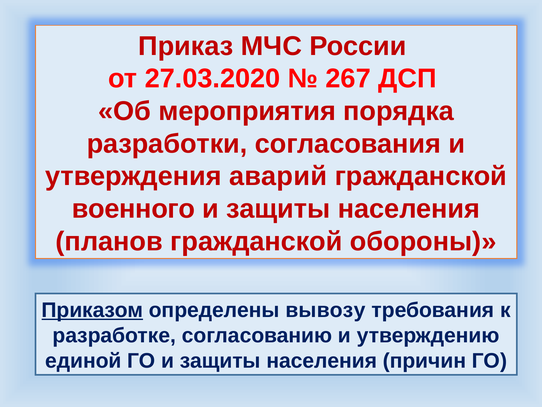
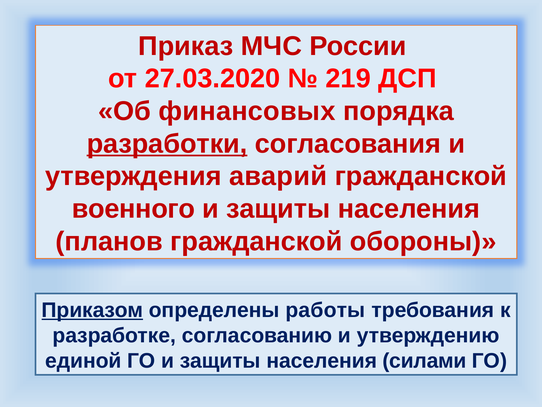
267: 267 -> 219
мероприятия: мероприятия -> финансовых
разработки underline: none -> present
вывозу: вывозу -> работы
причин: причин -> силами
